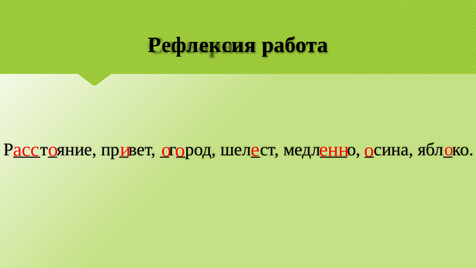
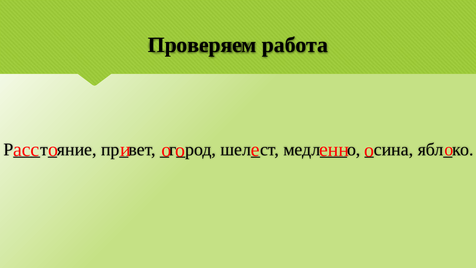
Рефлексия: Рефлексия -> Проверяем
